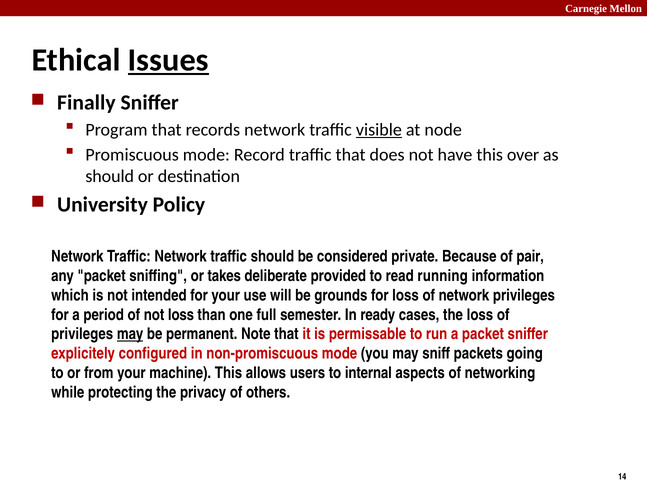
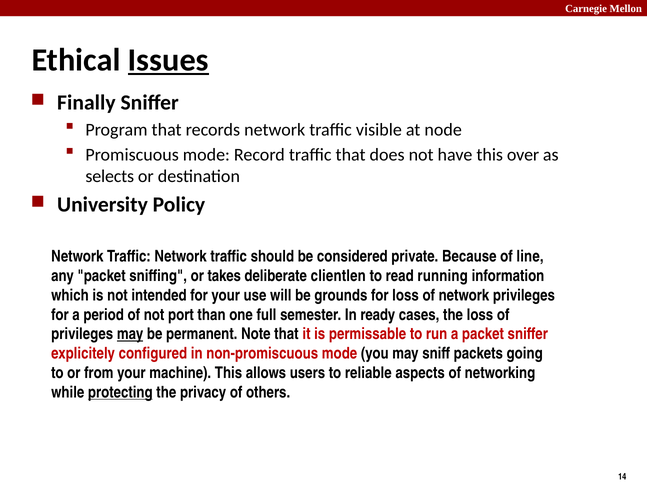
visible underline: present -> none
should at (110, 176): should -> selects
pair: pair -> line
provided: provided -> clientlen
not loss: loss -> port
internal: internal -> reliable
protecting underline: none -> present
